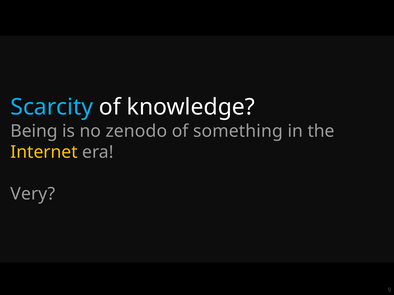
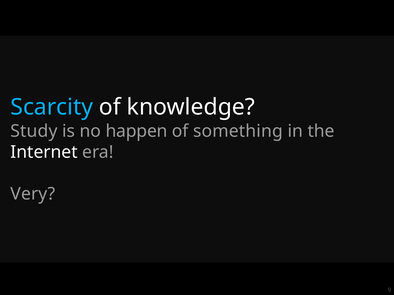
Being: Being -> Study
zenodo: zenodo -> happen
Internet colour: yellow -> white
